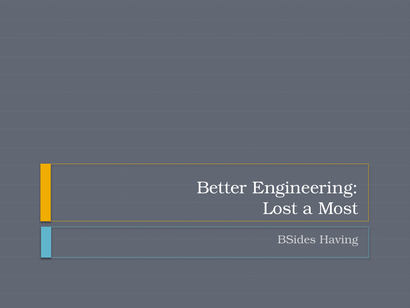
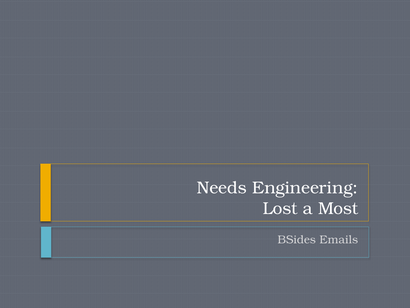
Better: Better -> Needs
Having: Having -> Emails
